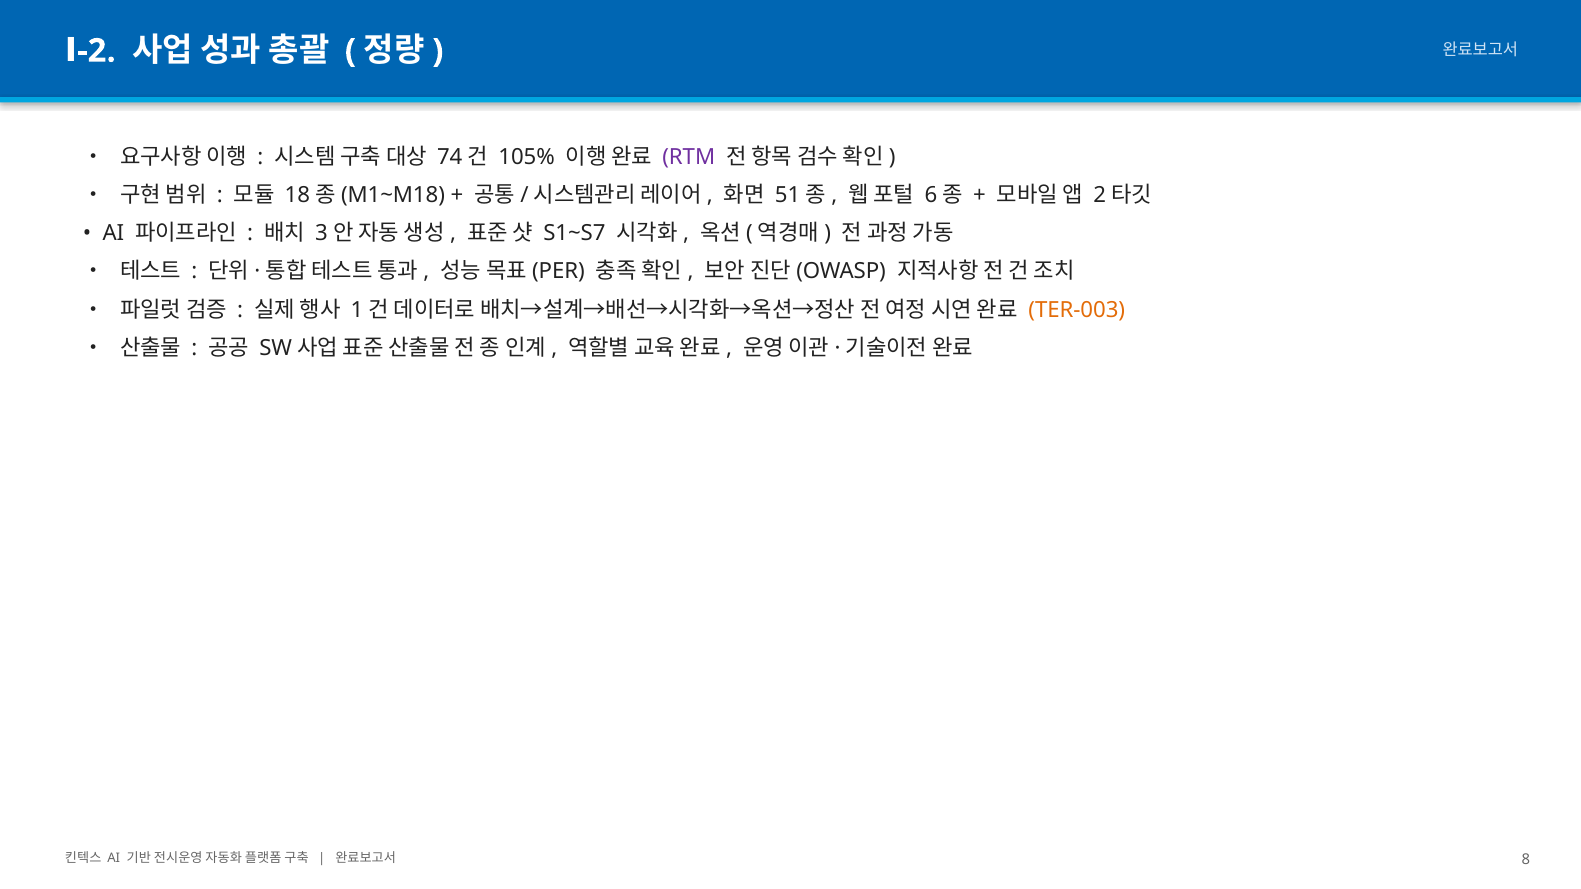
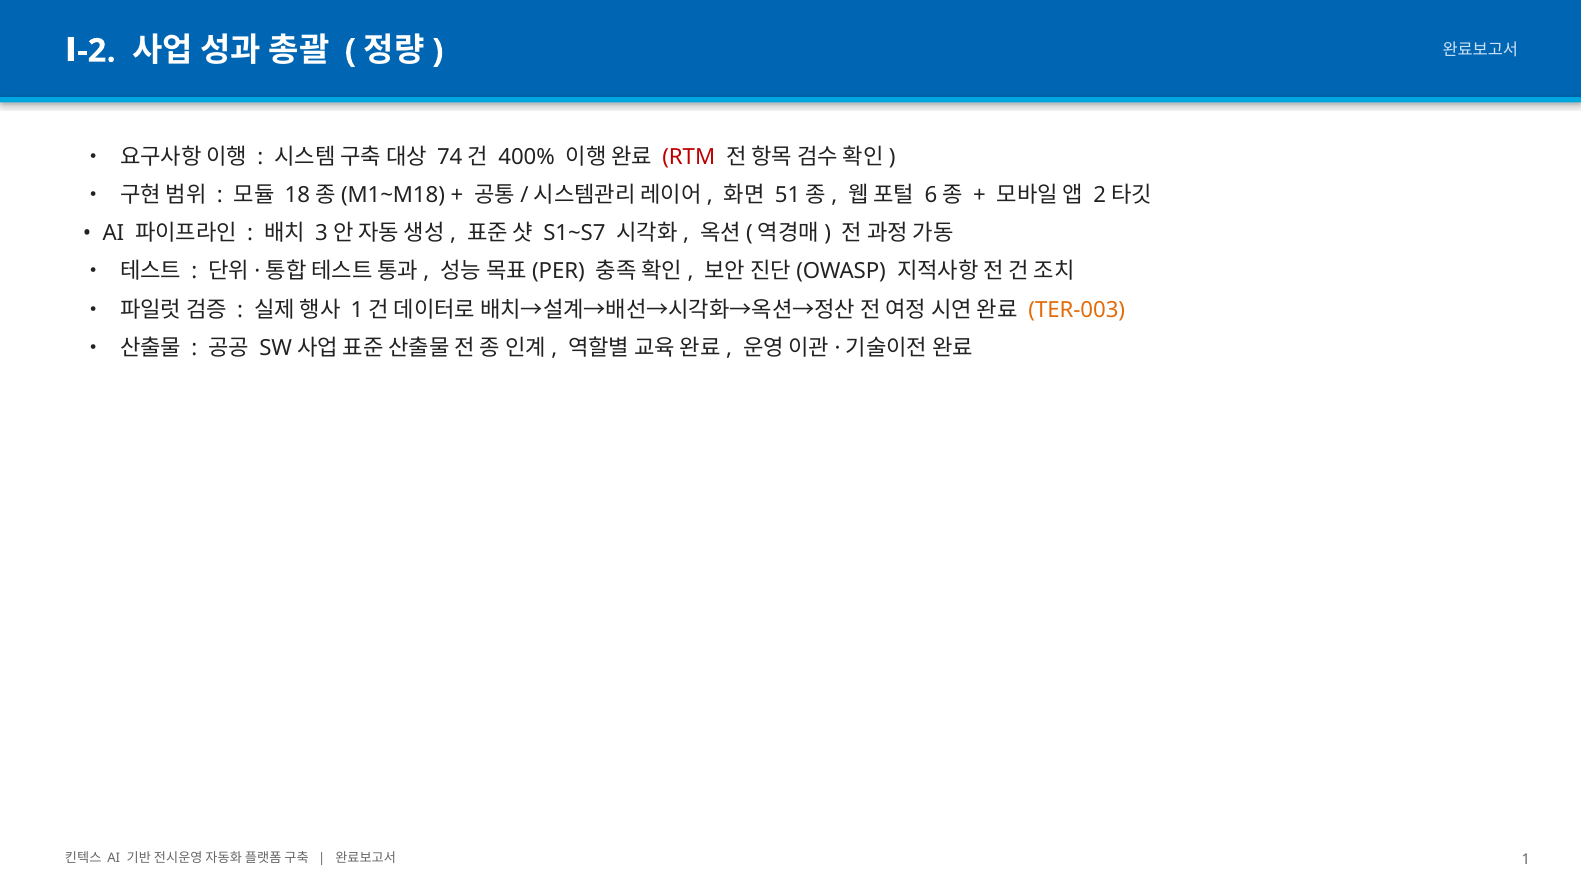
105%: 105% -> 400%
RTM colour: purple -> red
8: 8 -> 1
